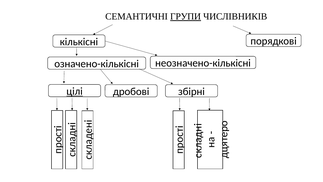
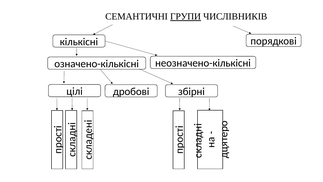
цілі underline: present -> none
